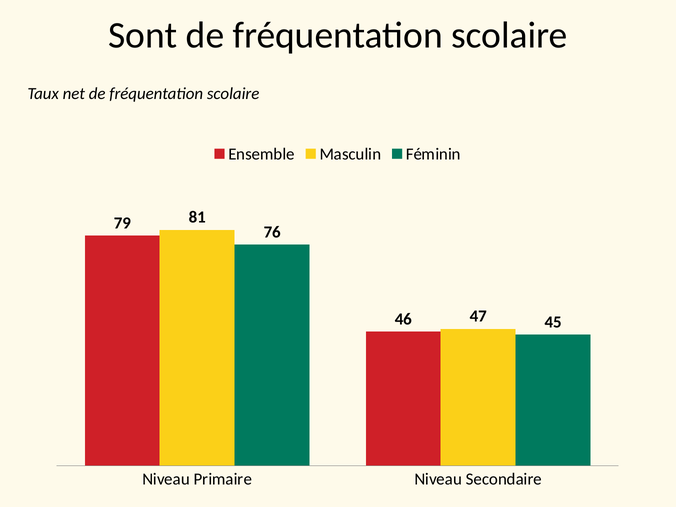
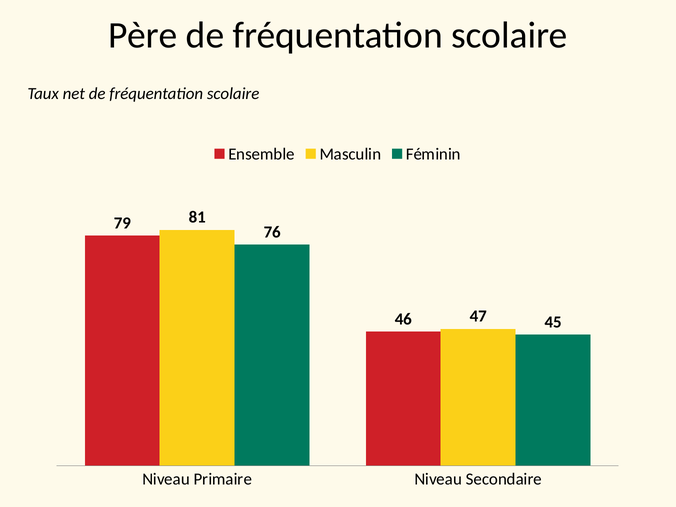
Sont: Sont -> Père
